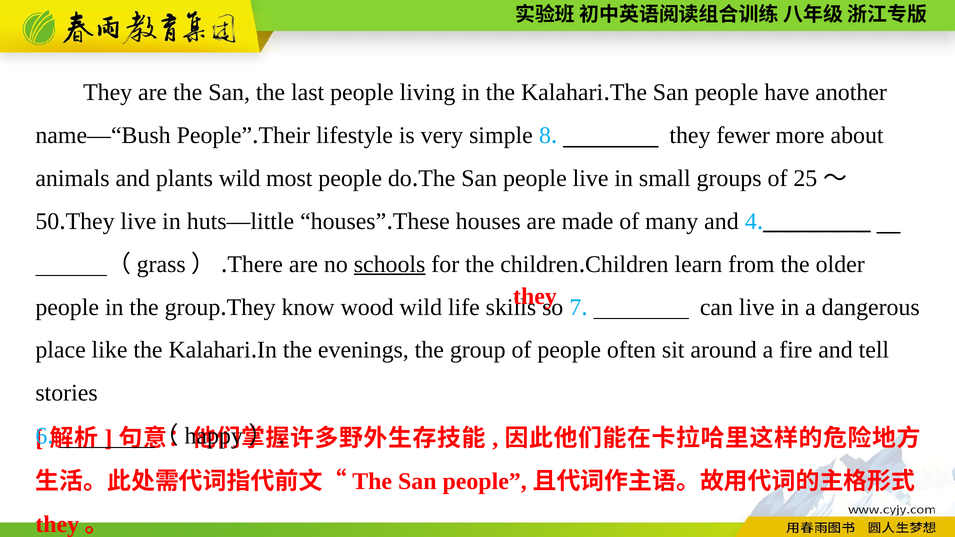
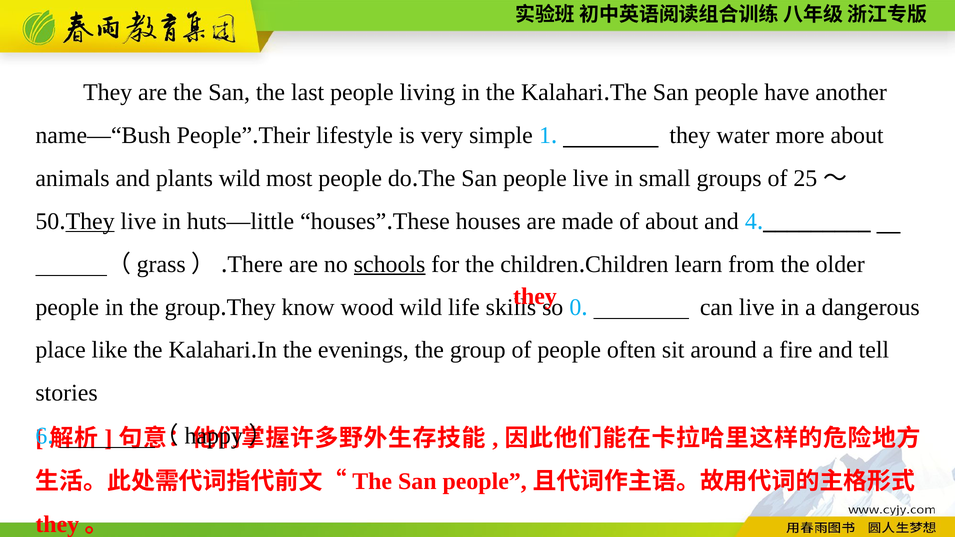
8: 8 -> 1
fewer: fewer -> water
They at (90, 221) underline: none -> present
of many: many -> about
7: 7 -> 0
